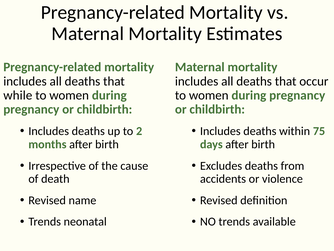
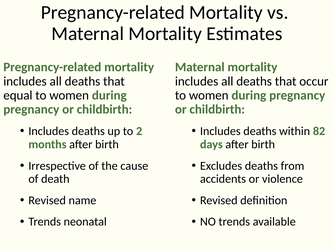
while: while -> equal
75: 75 -> 82
